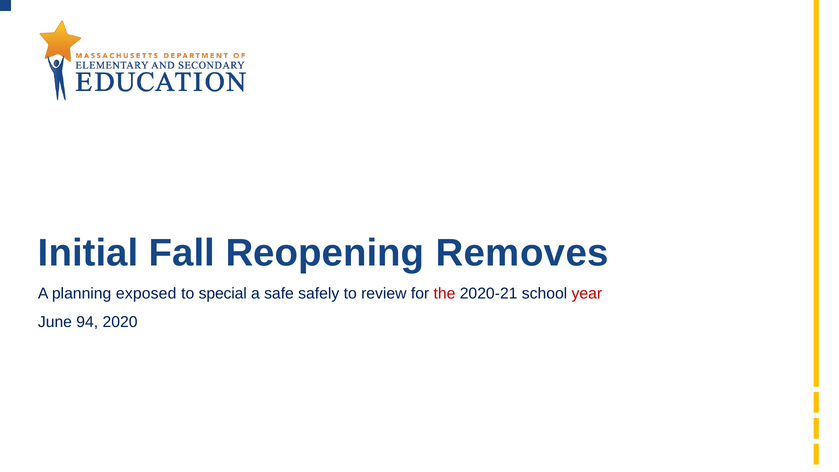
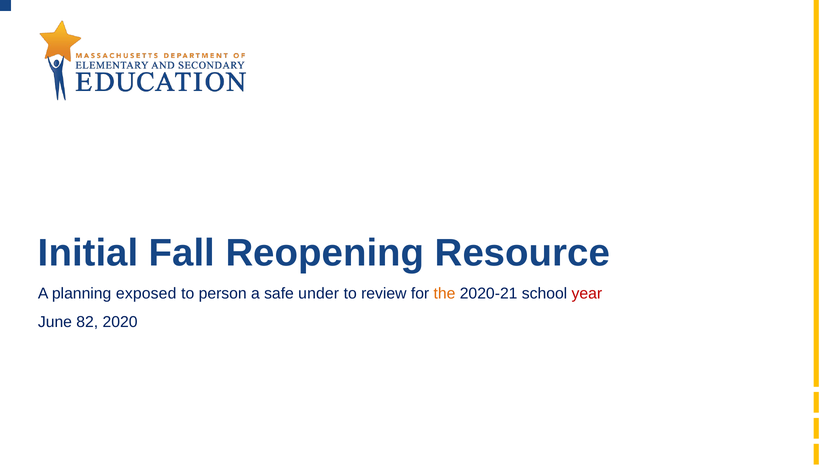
Removes: Removes -> Resource
special: special -> person
safely: safely -> under
the colour: red -> orange
94: 94 -> 82
